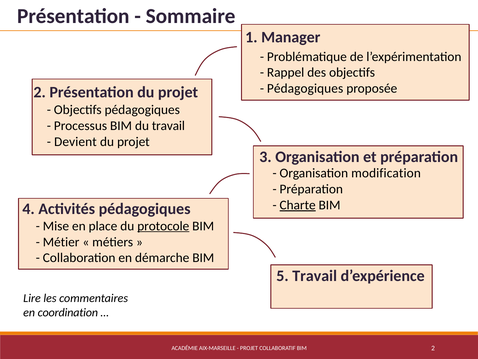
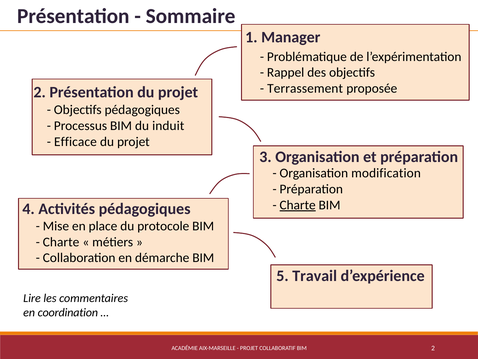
Pédagogiques at (305, 88): Pédagogiques -> Terrassement
du travail: travail -> induit
Devient: Devient -> Efficace
protocole underline: present -> none
Métier at (61, 242): Métier -> Charte
